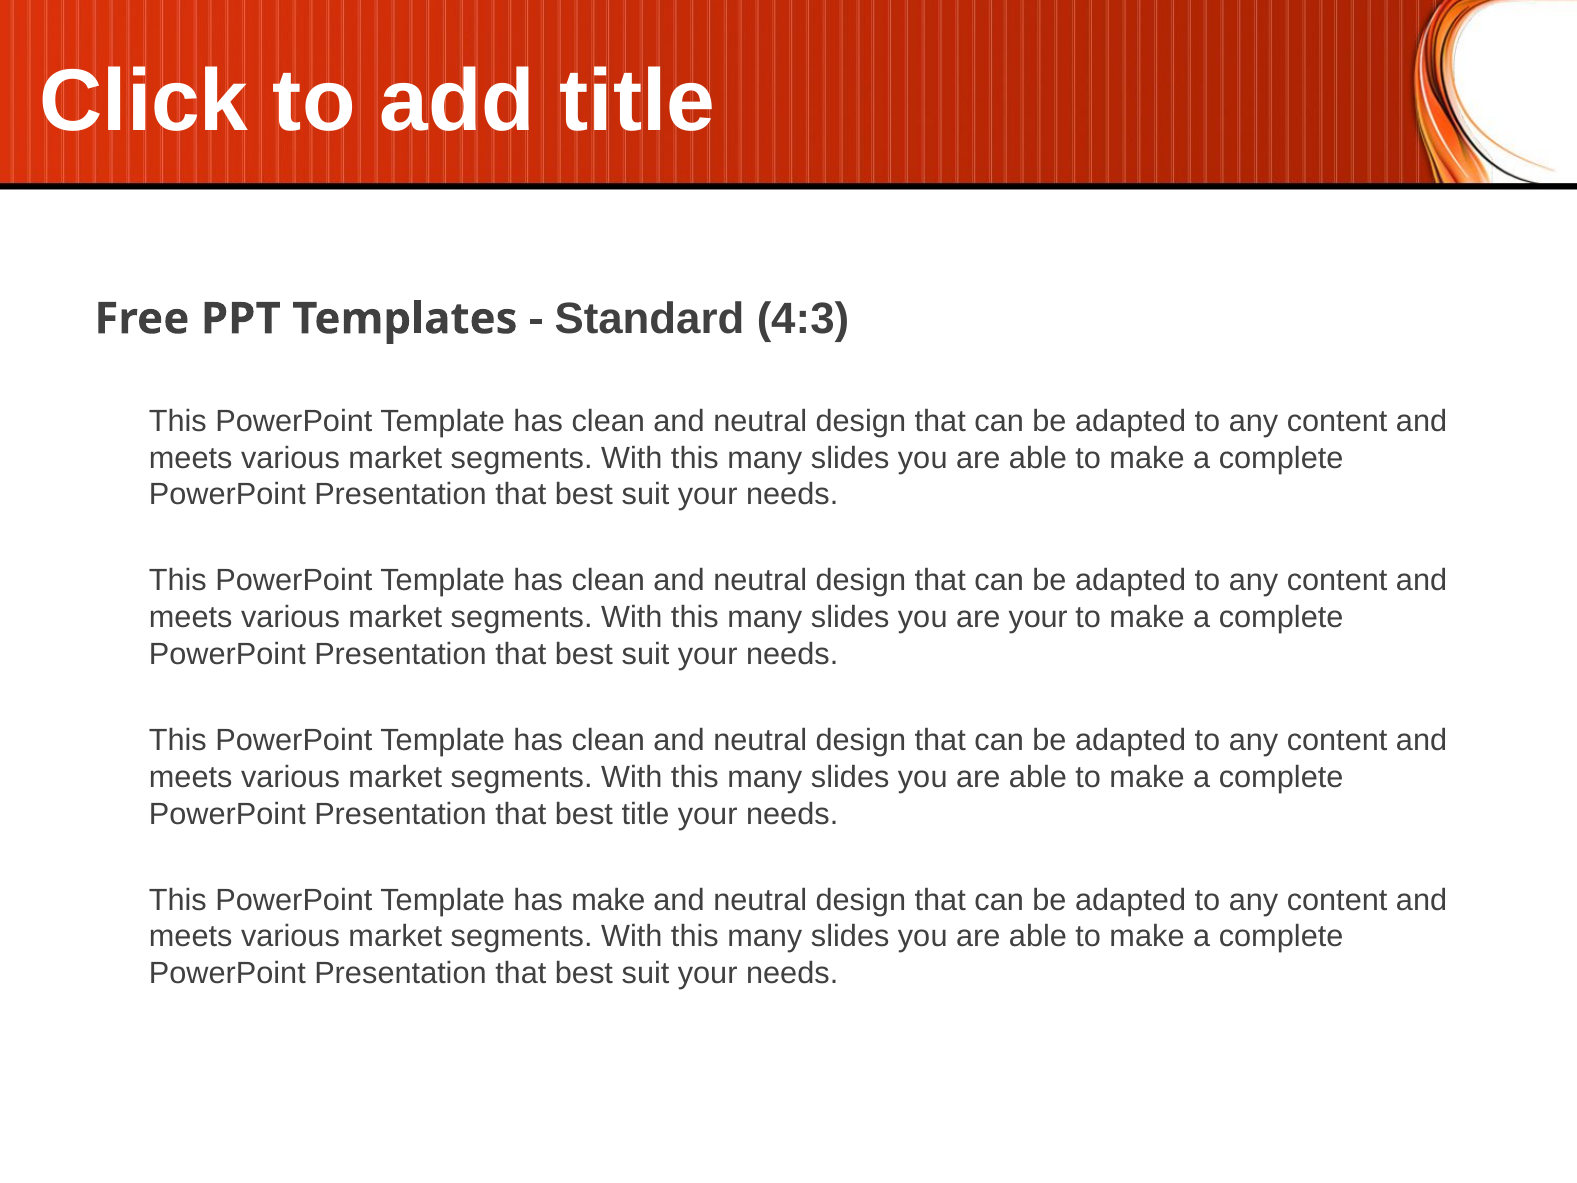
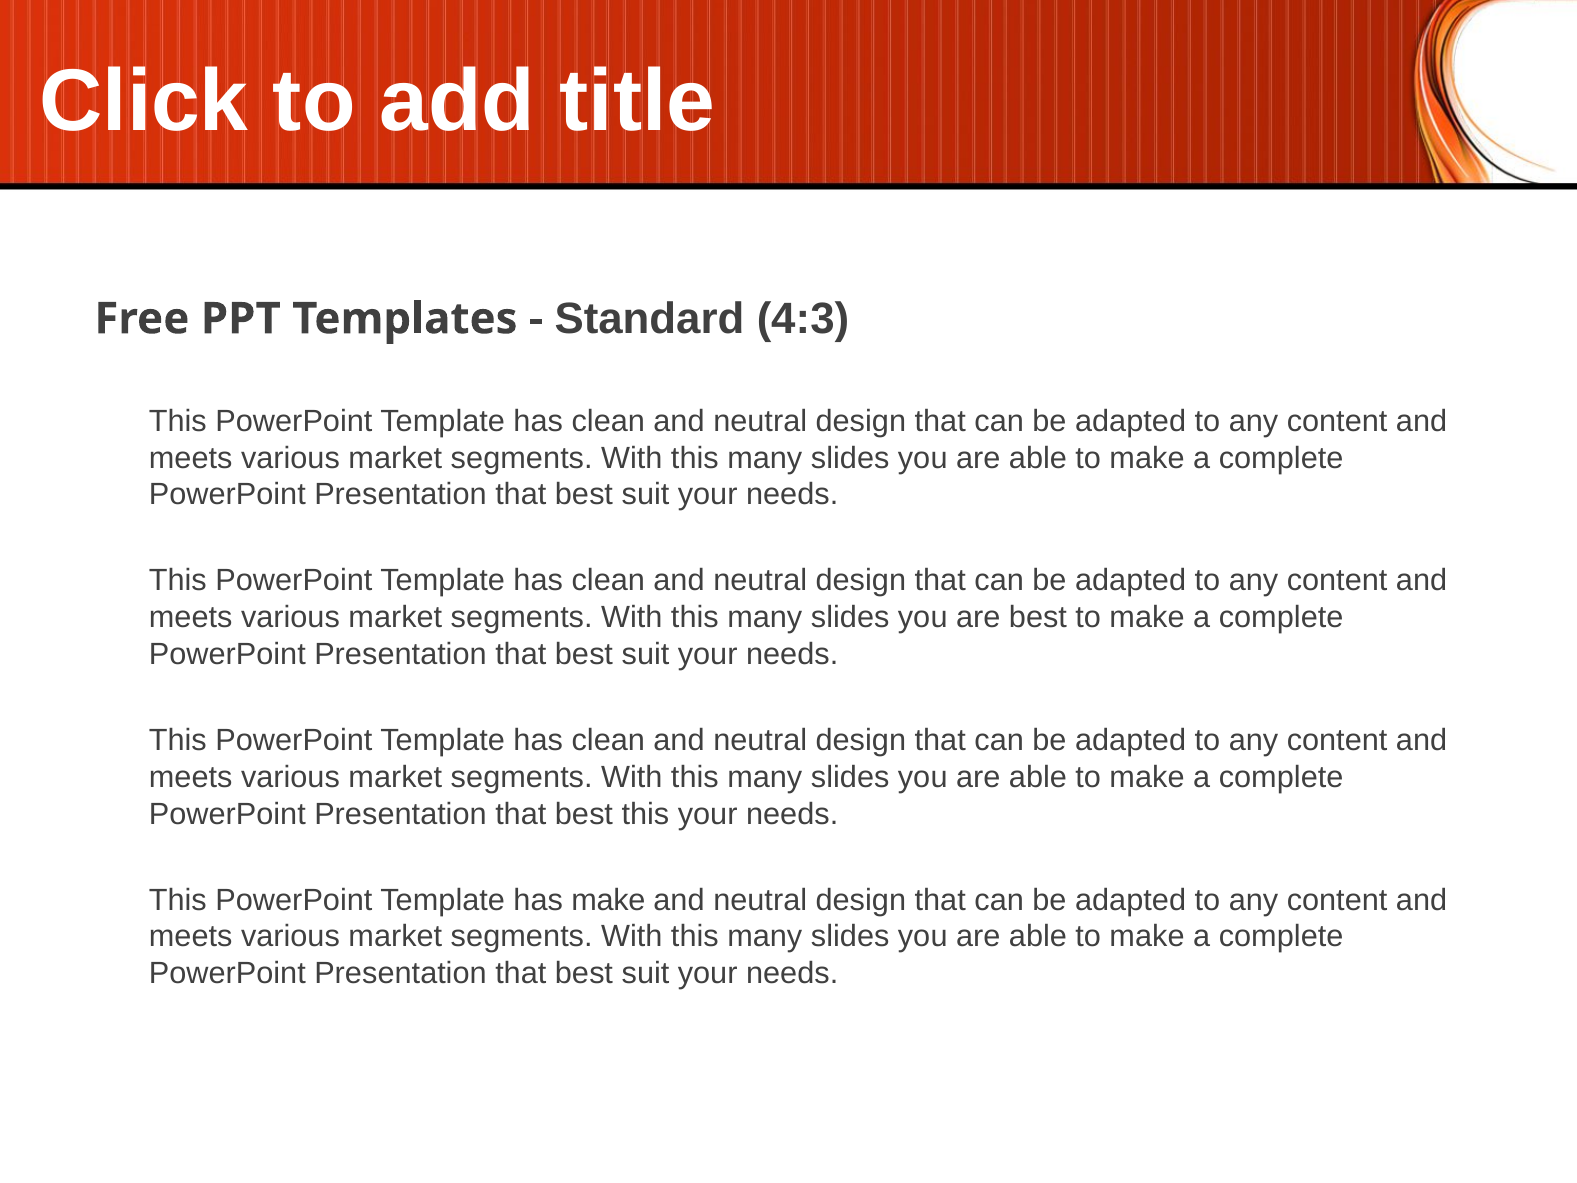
are your: your -> best
best title: title -> this
